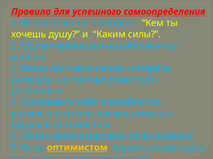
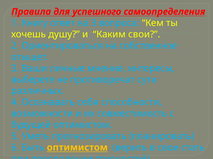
Всего: Всего -> Книгу
на 1: 1 -> 3
Каким силы: силы -> свои
хочешь at (30, 57): хочешь -> отыщет
интересы at (33, 80): интересы -> выберете
само: само -> стать
